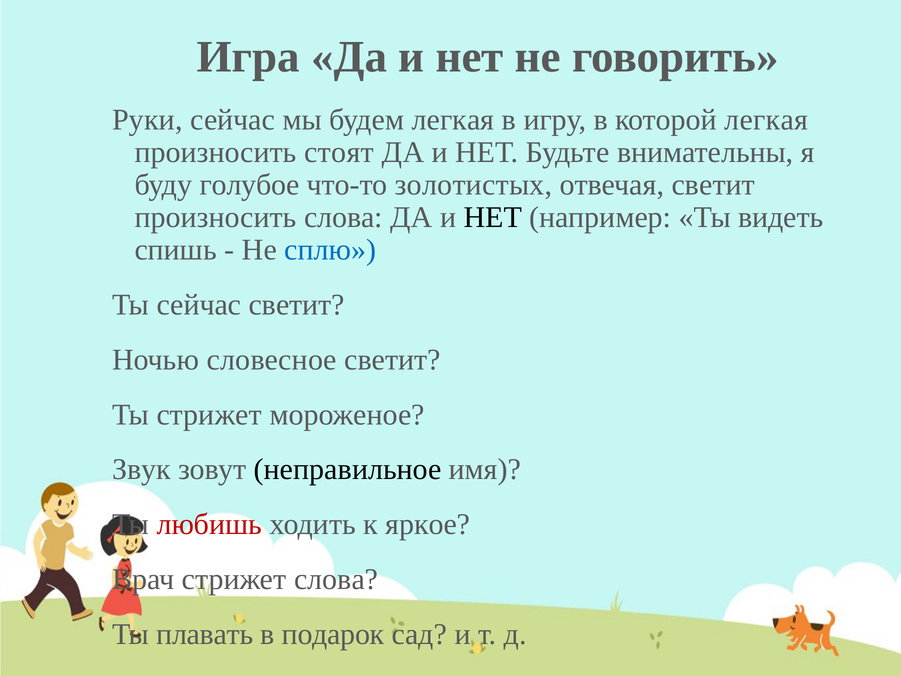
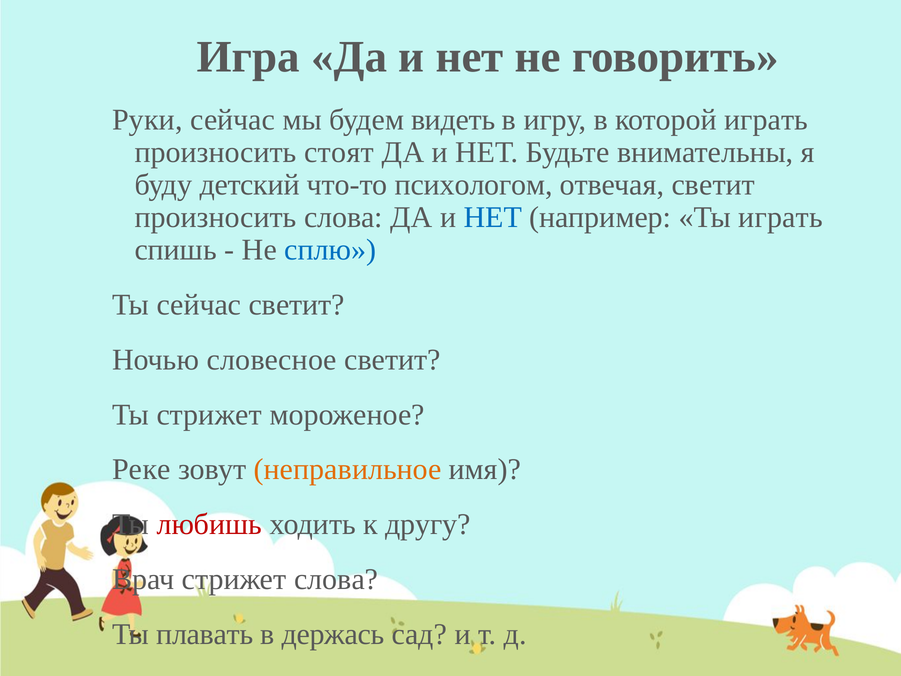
будем легкая: легкая -> видеть
которой легкая: легкая -> играть
голубое: голубое -> детский
золотистых: золотистых -> психологом
НЕТ at (493, 217) colour: black -> blue
Ты видеть: видеть -> играть
Звук: Звук -> Реке
неправильное colour: black -> orange
яркое: яркое -> другу
подарок: подарок -> держась
